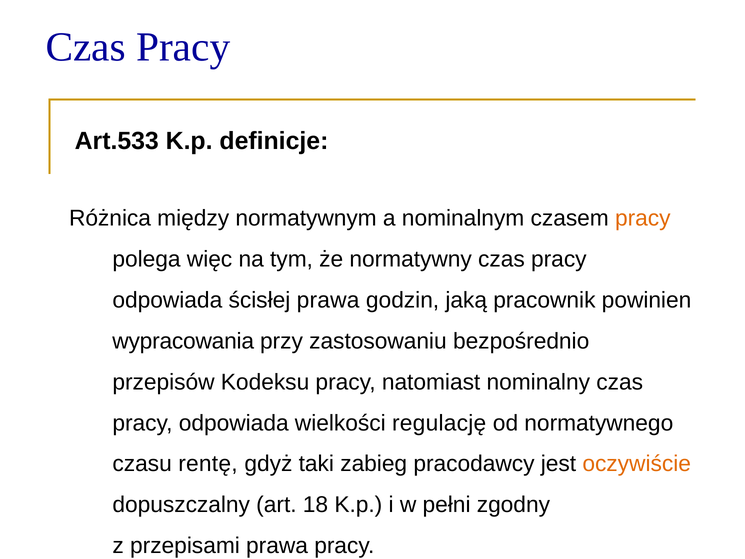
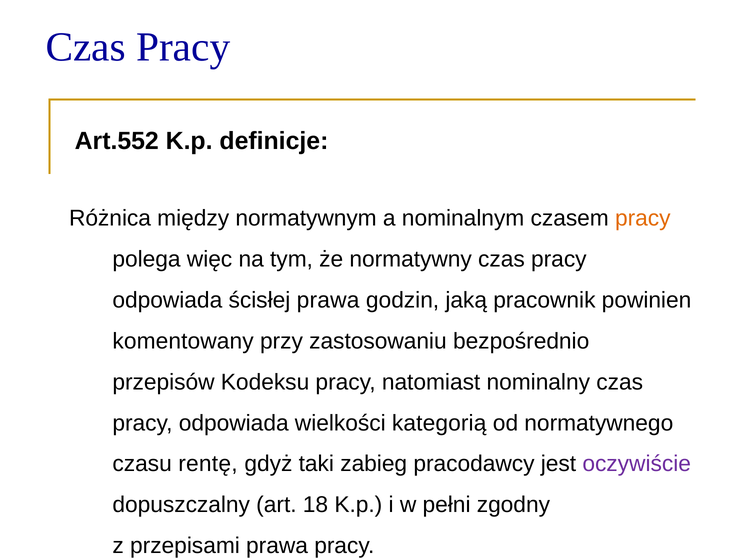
Art.533: Art.533 -> Art.552
wypracowania: wypracowania -> komentowany
regulację: regulację -> kategorią
oczywiście colour: orange -> purple
